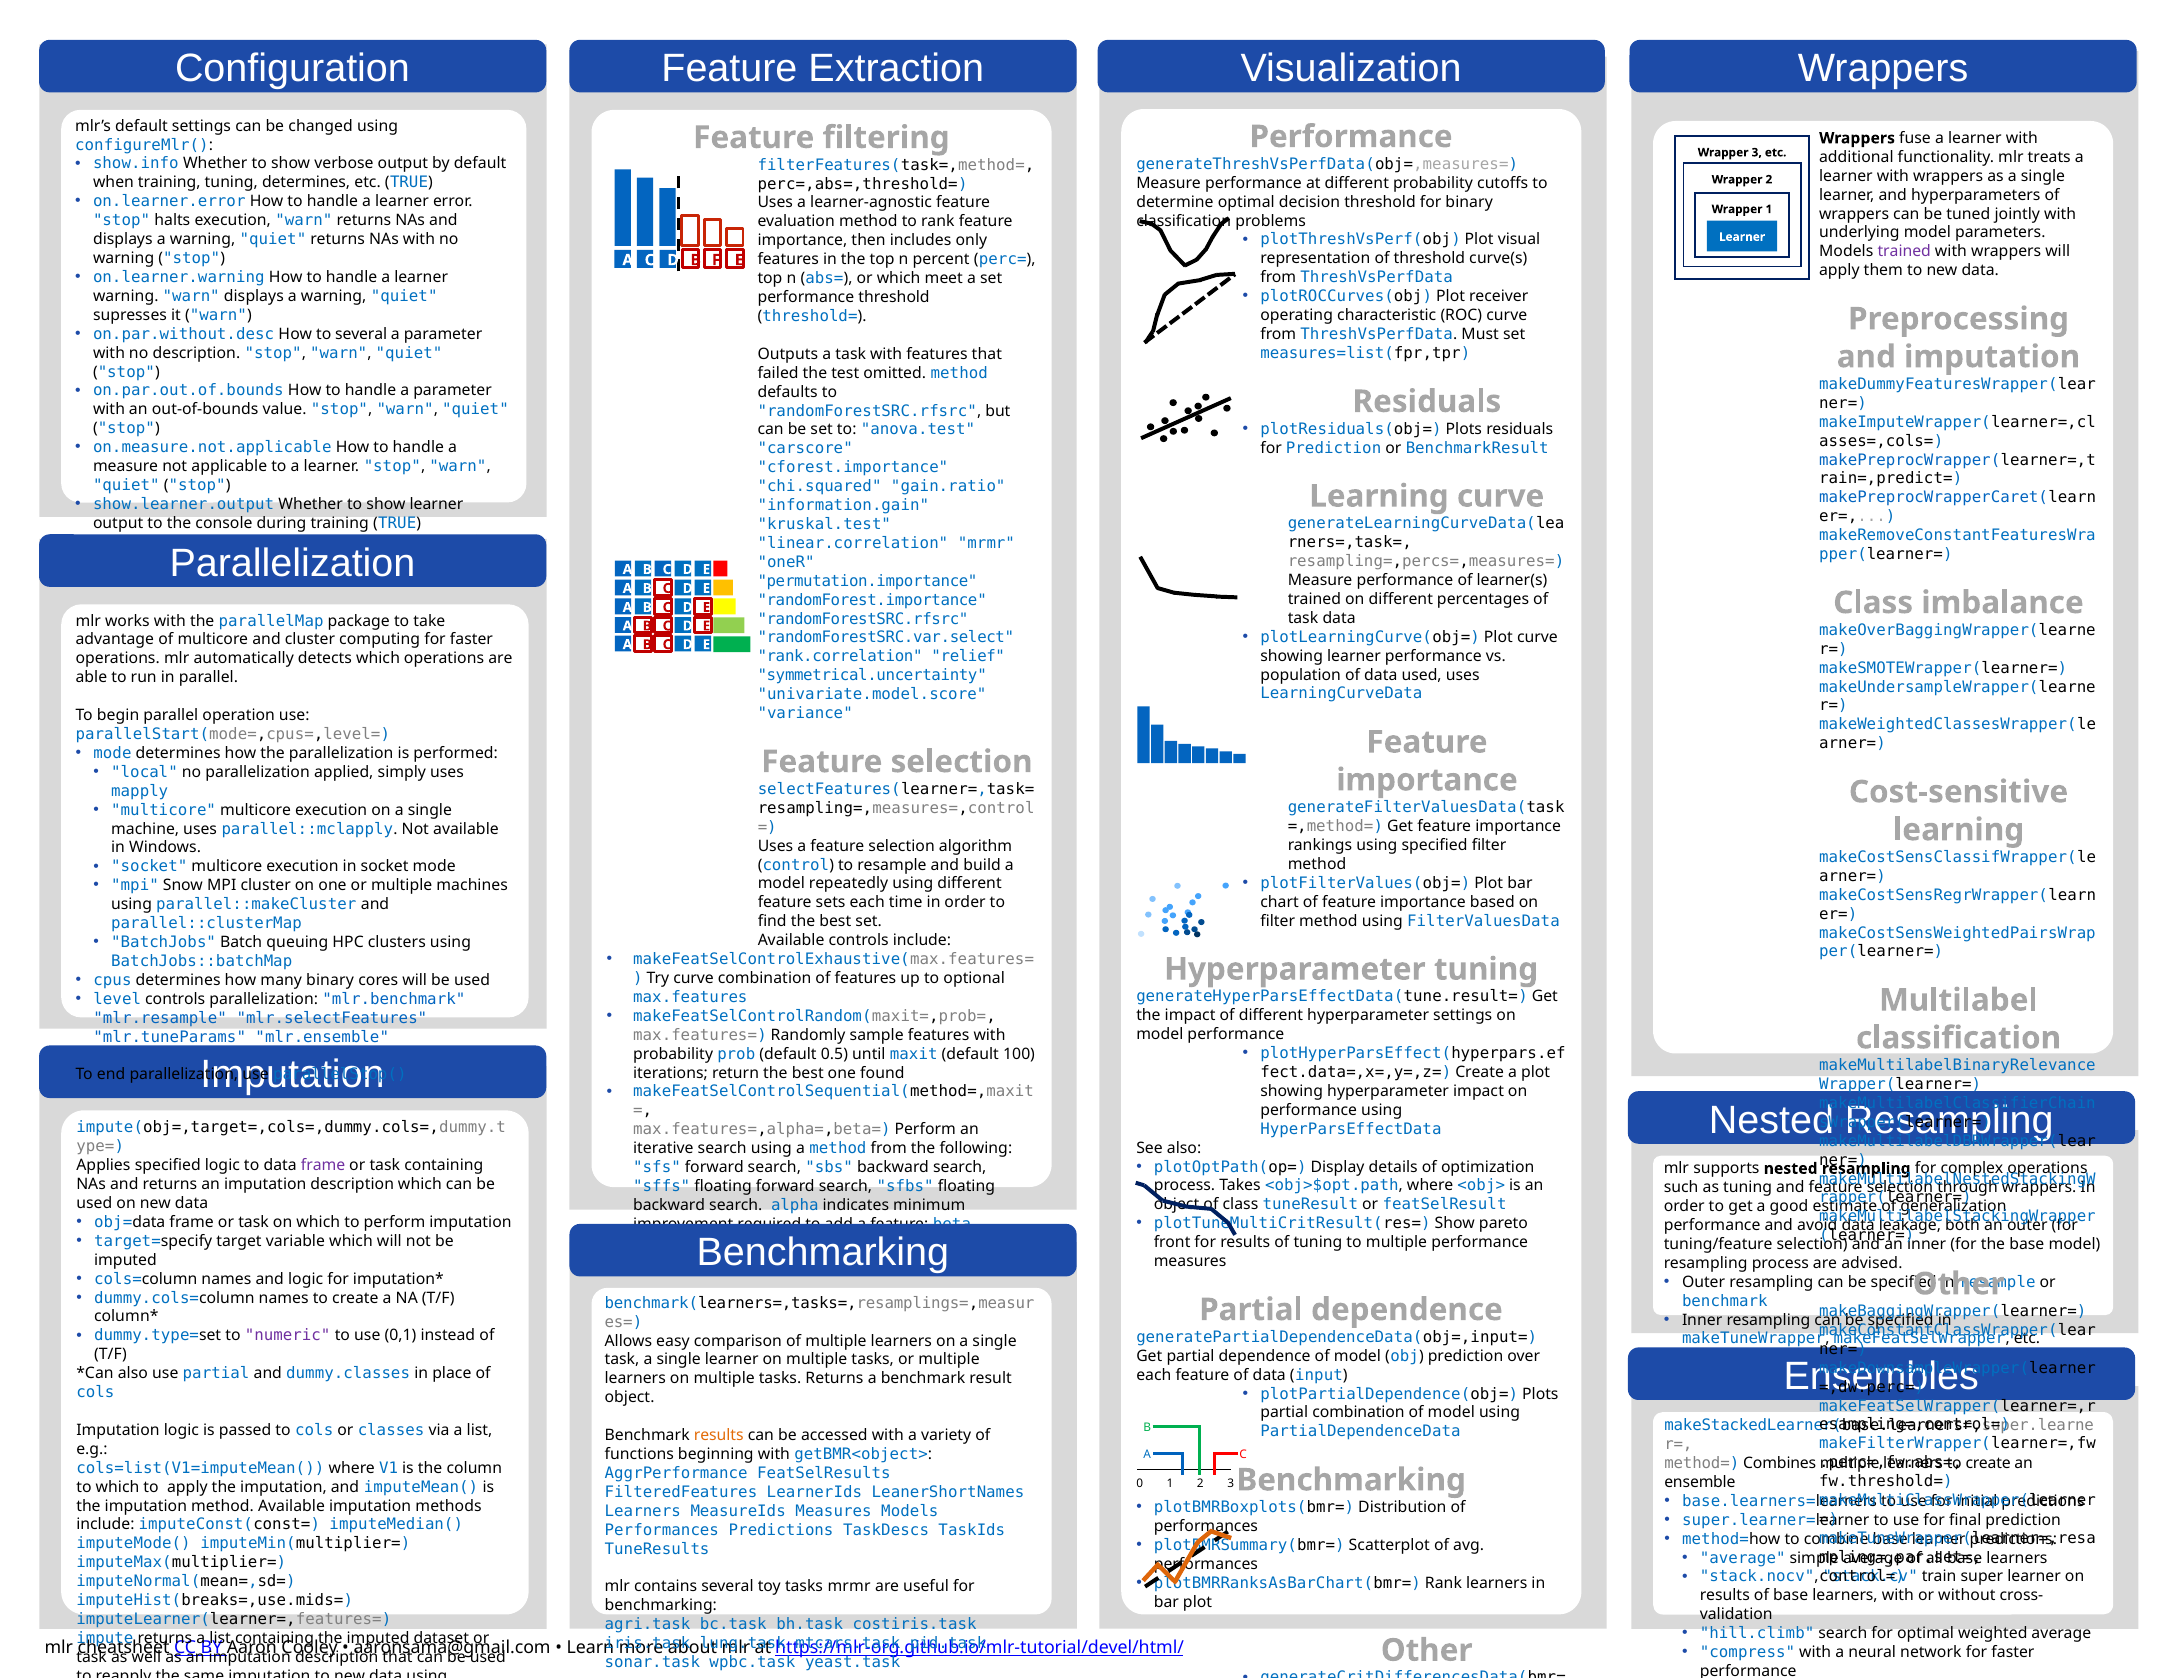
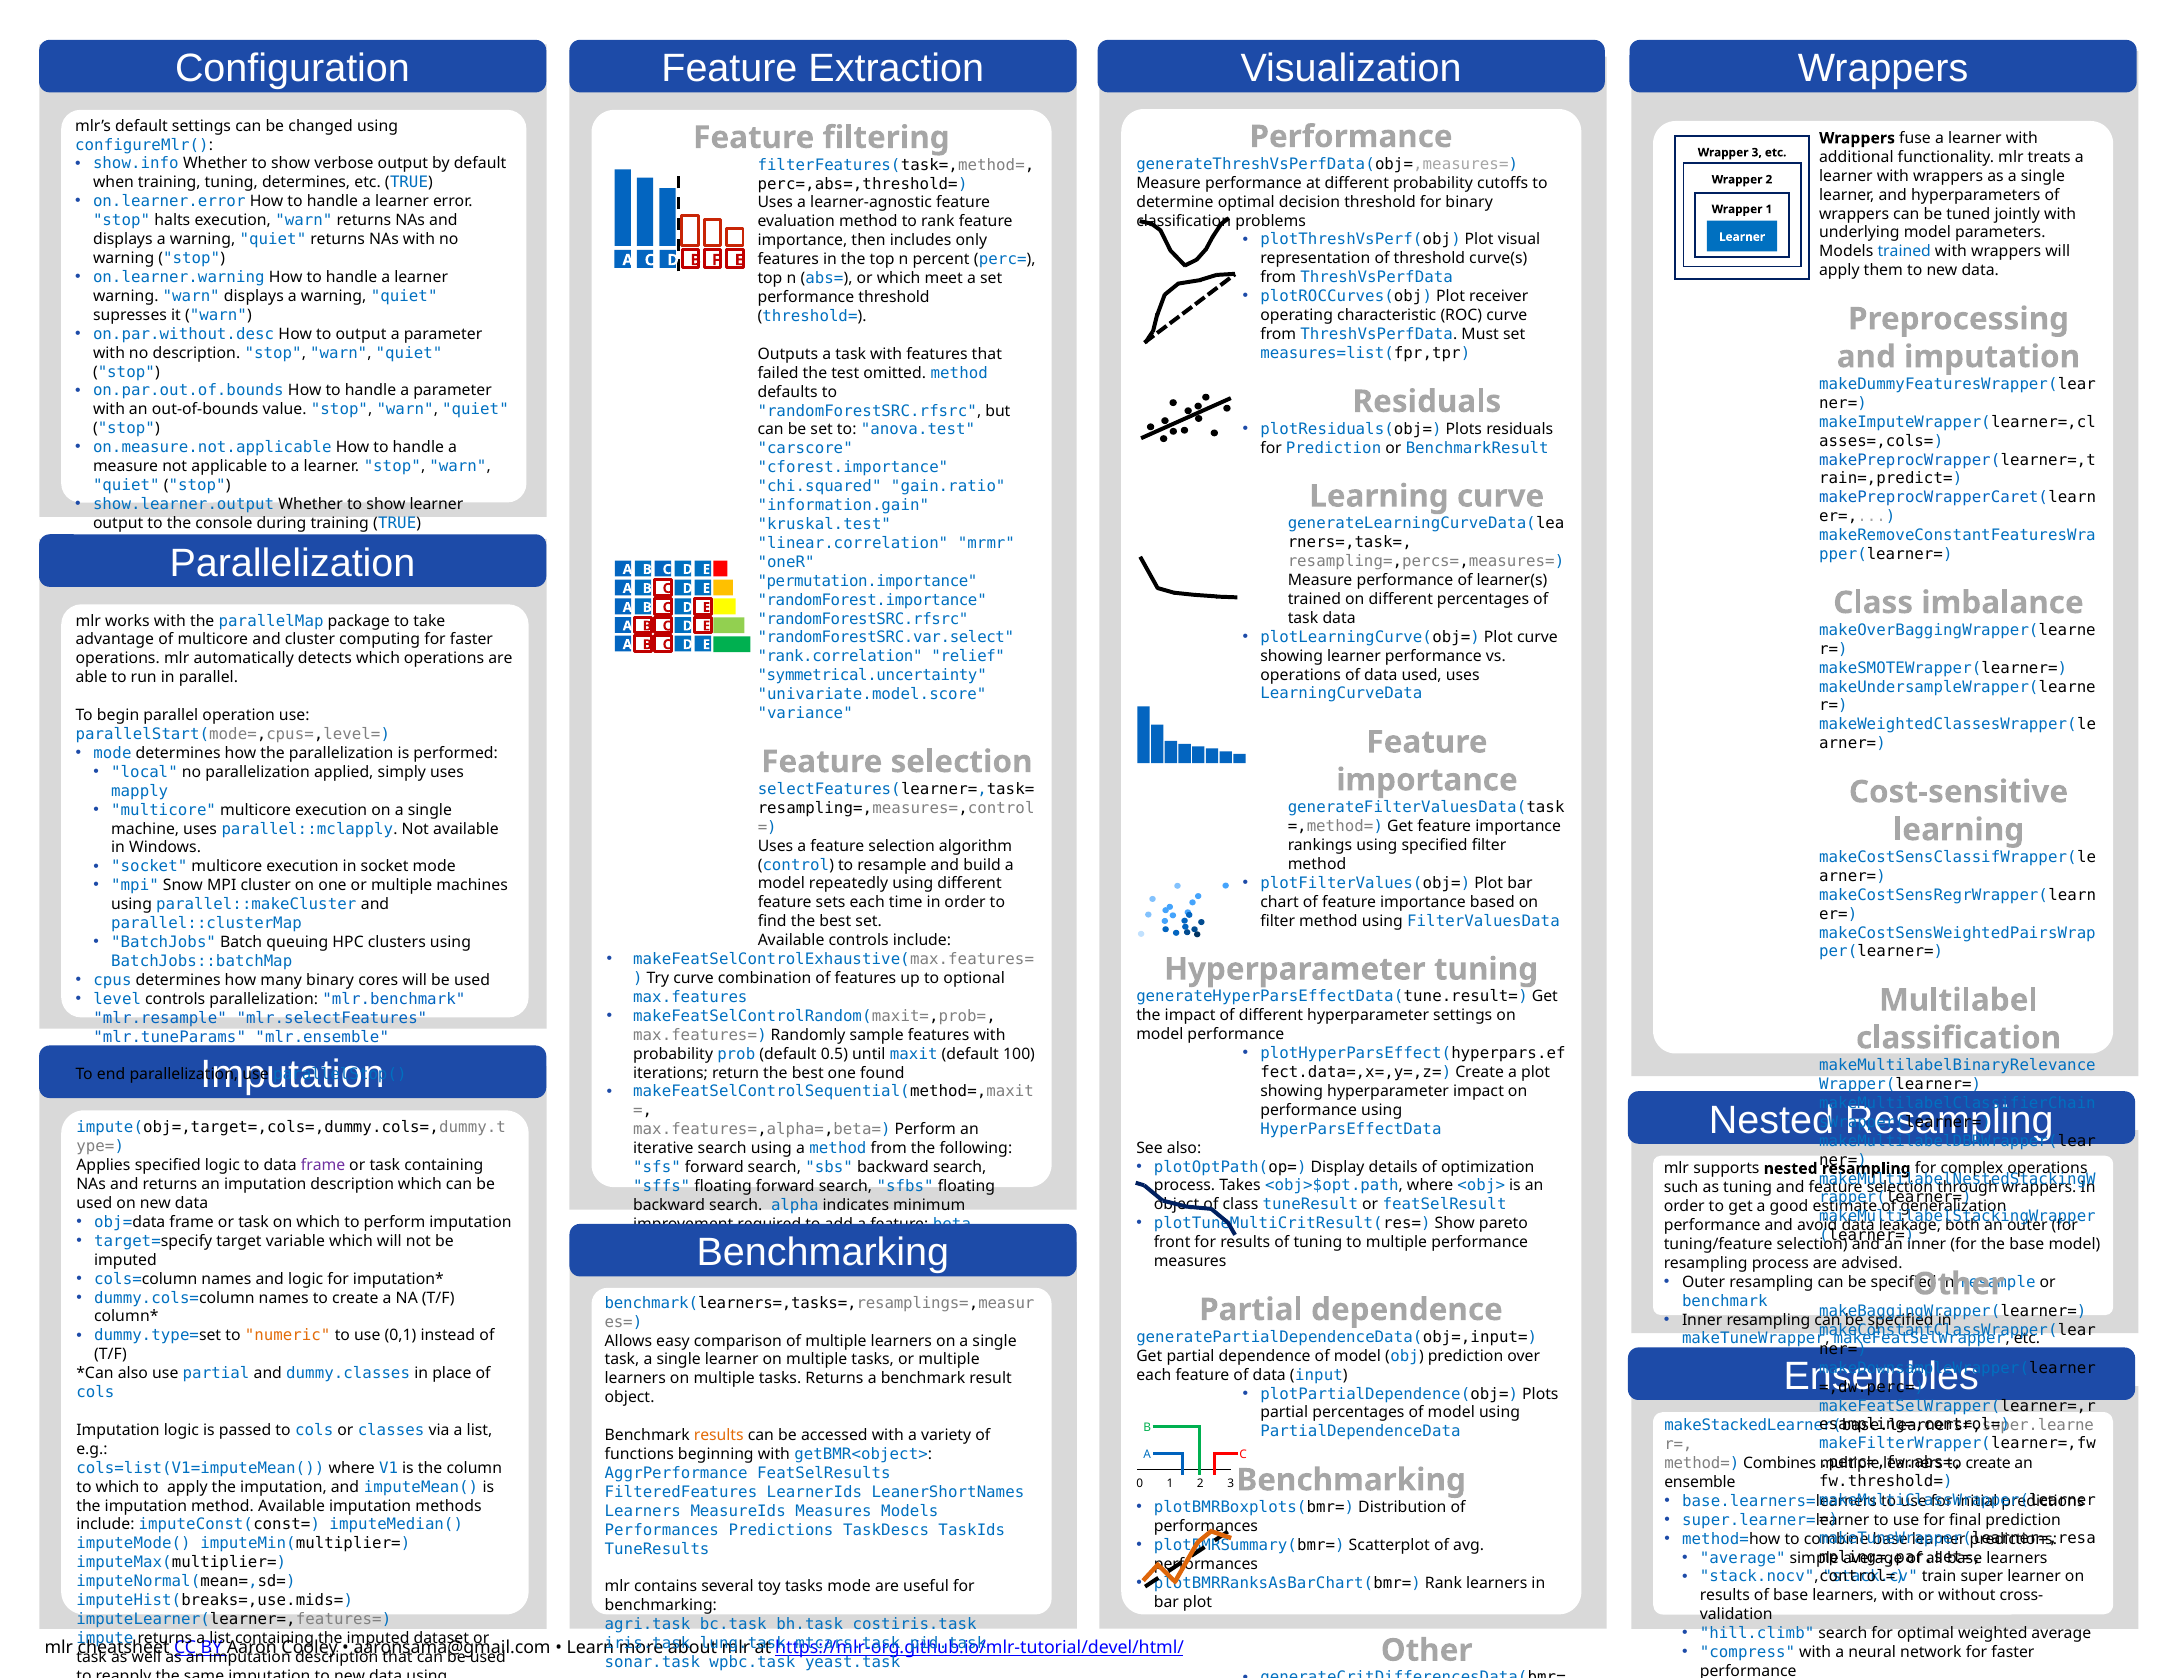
trained at (1904, 252) colour: purple -> blue
to several: several -> output
population at (1301, 675): population -> operations
numeric colour: purple -> orange
partial combination: combination -> percentages
tasks mrmr: mrmr -> mode
